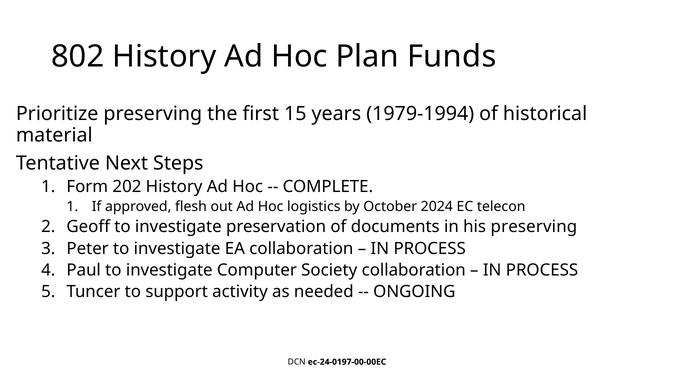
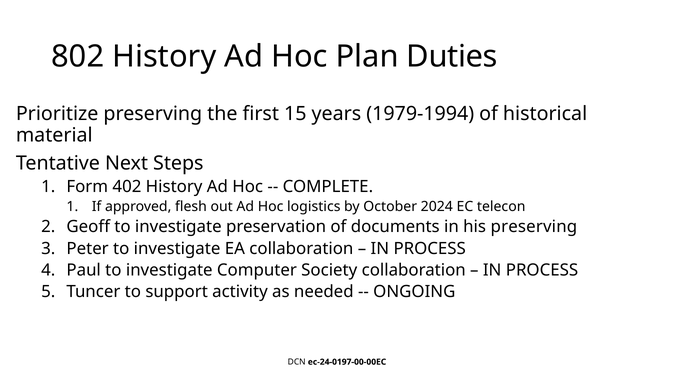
Funds: Funds -> Duties
202: 202 -> 402
